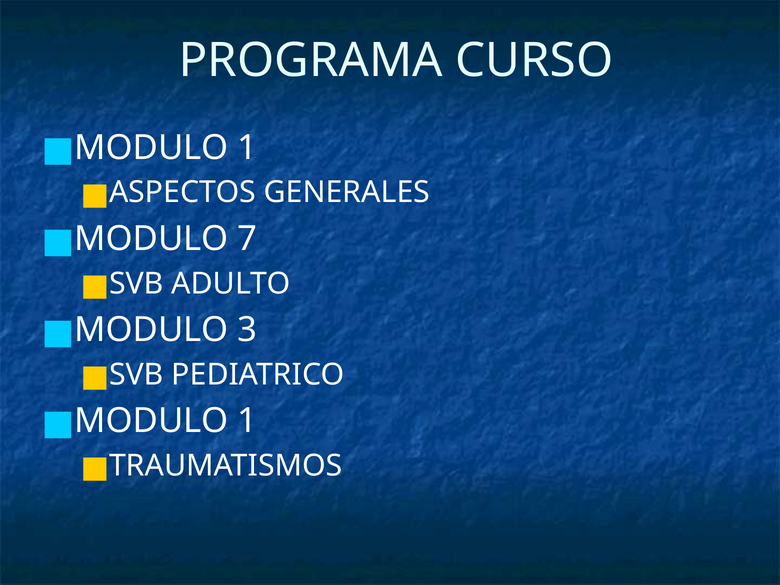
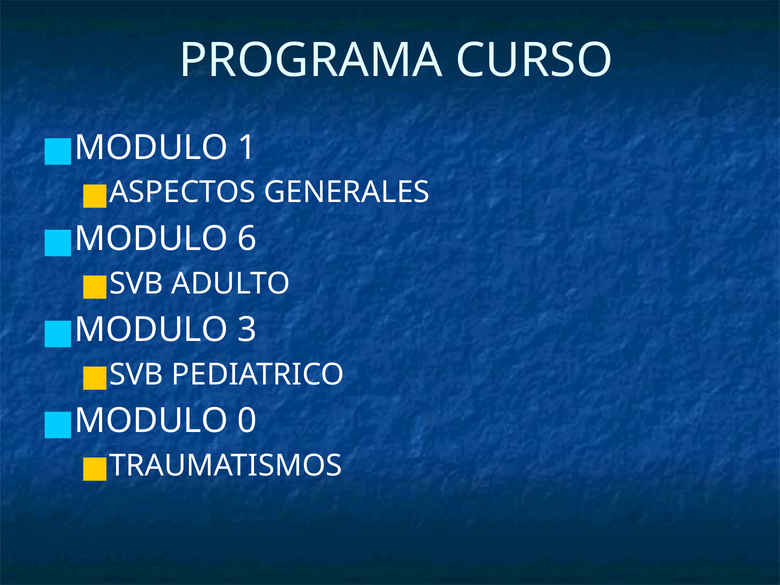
7: 7 -> 6
1 at (247, 421): 1 -> 0
